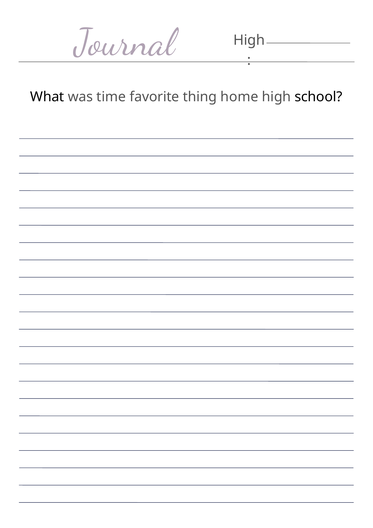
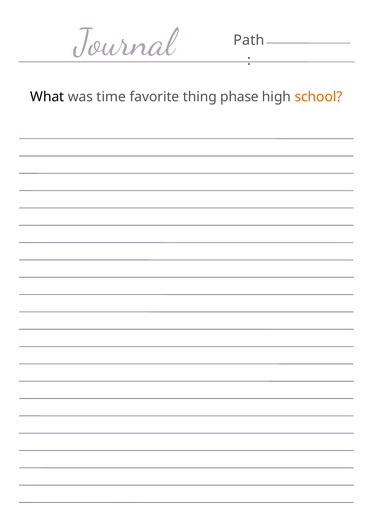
High at (249, 40): High -> Path
home: home -> phase
school colour: black -> orange
